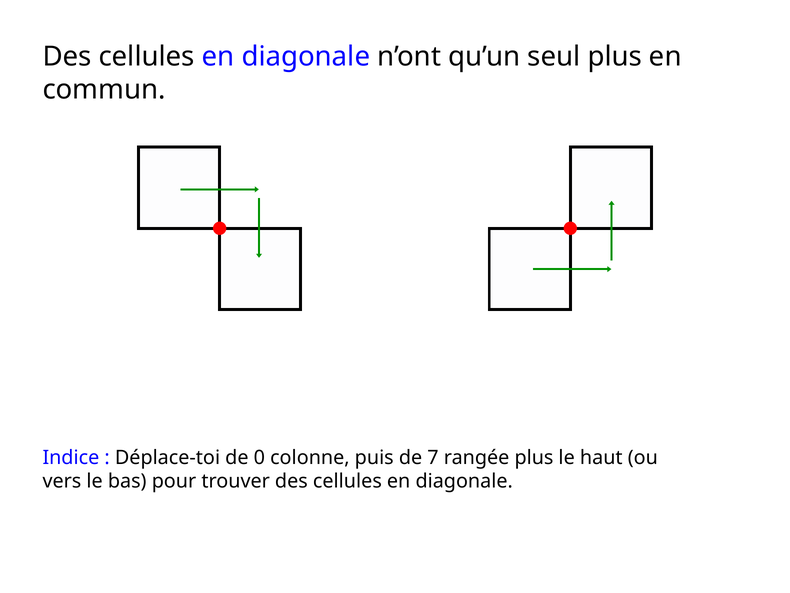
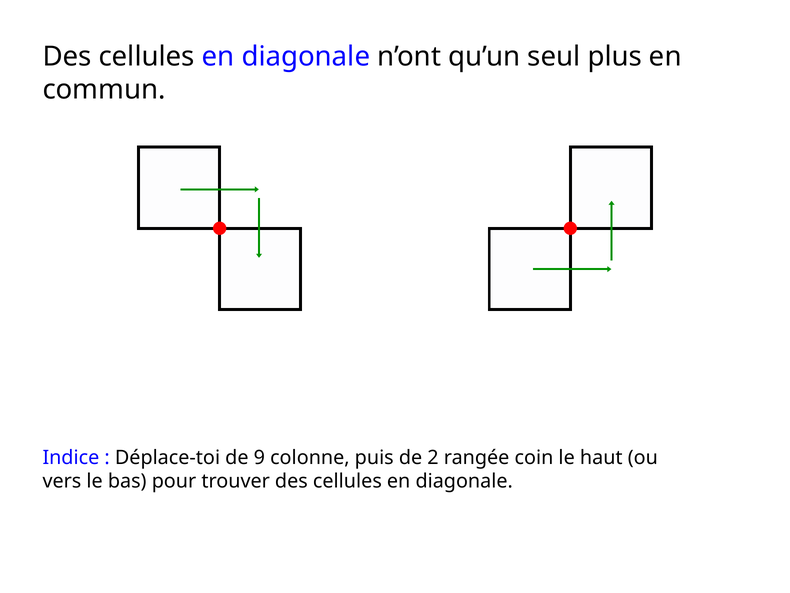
0: 0 -> 9
7: 7 -> 2
rangée plus: plus -> coin
